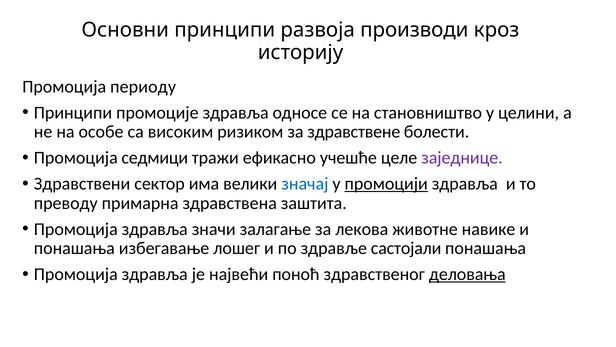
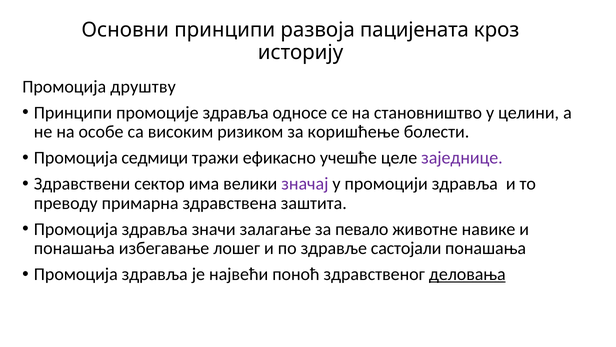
производи: производи -> пацијената
периоду: периоду -> друштву
здравствене: здравствене -> коришћење
значај colour: blue -> purple
промоцији underline: present -> none
лекова: лекова -> певало
